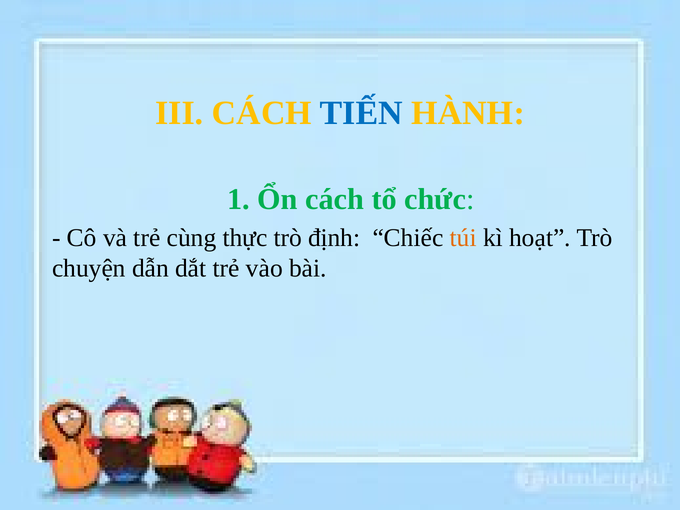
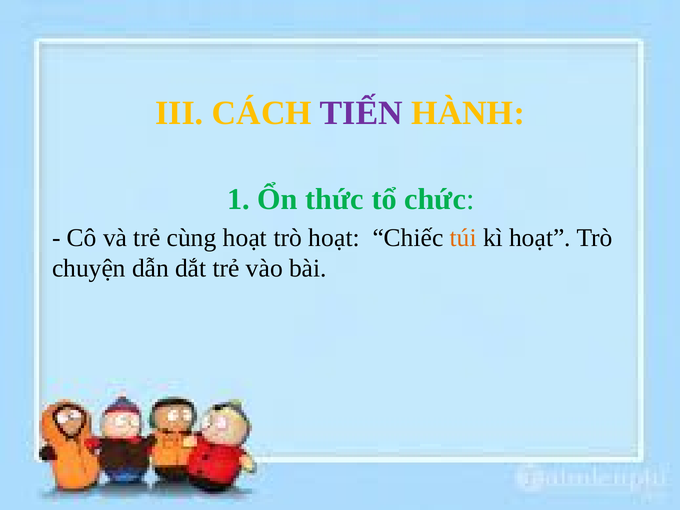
TIẾN colour: blue -> purple
Ổn cách: cách -> thức
cùng thực: thực -> hoạt
trò định: định -> hoạt
